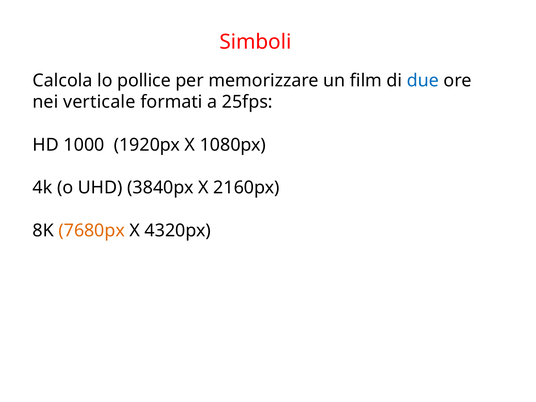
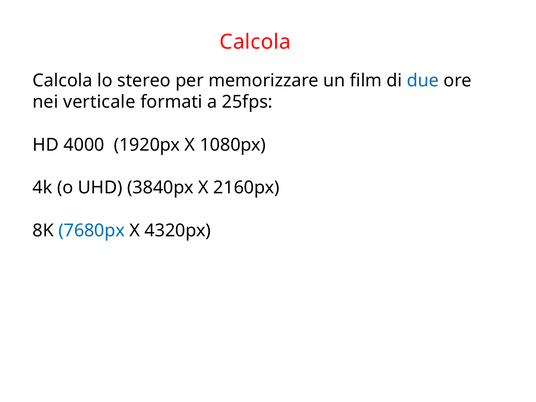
Simboli at (255, 42): Simboli -> Calcola
pollice: pollice -> stereo
1000: 1000 -> 4000
7680px colour: orange -> blue
